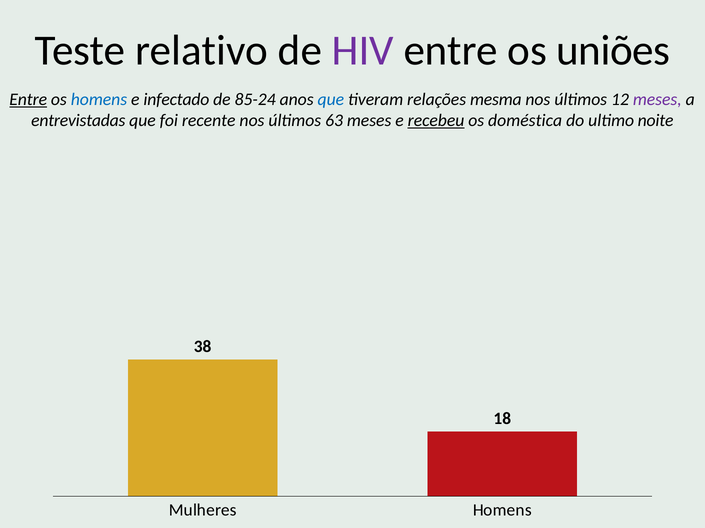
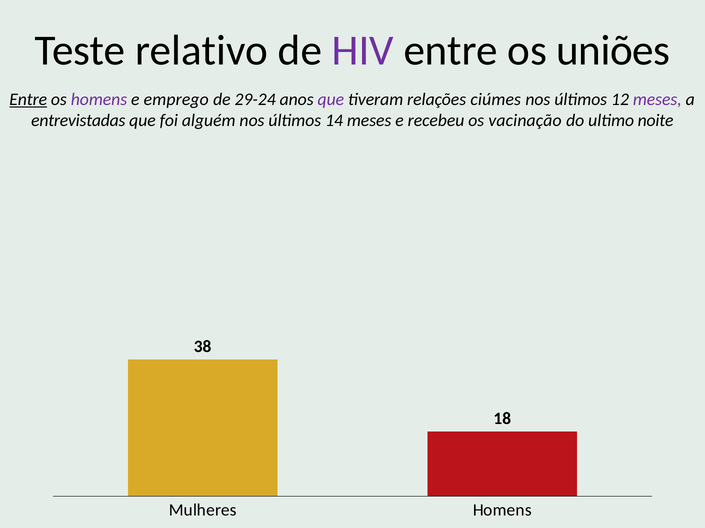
homens at (99, 99) colour: blue -> purple
infectado: infectado -> emprego
85-24: 85-24 -> 29-24
que at (331, 99) colour: blue -> purple
mesma: mesma -> ciúmes
recente: recente -> alguém
63: 63 -> 14
recebeu underline: present -> none
doméstica: doméstica -> vacinação
